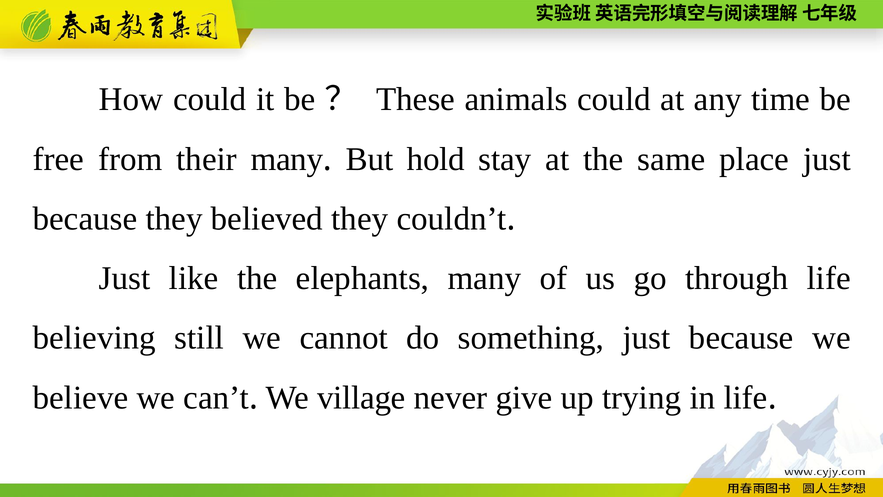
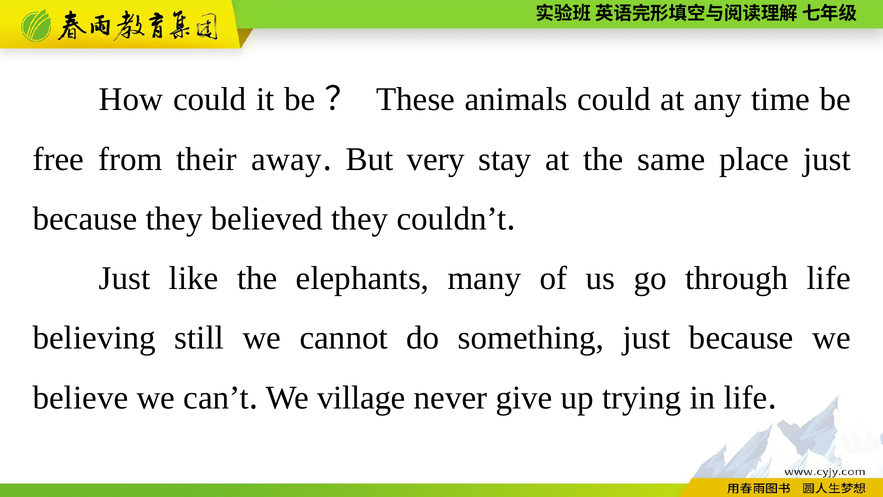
their many: many -> away
hold: hold -> very
